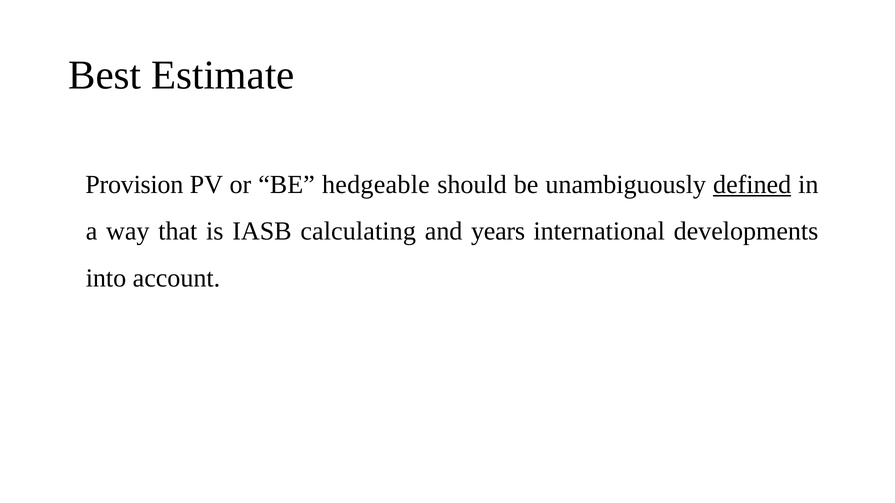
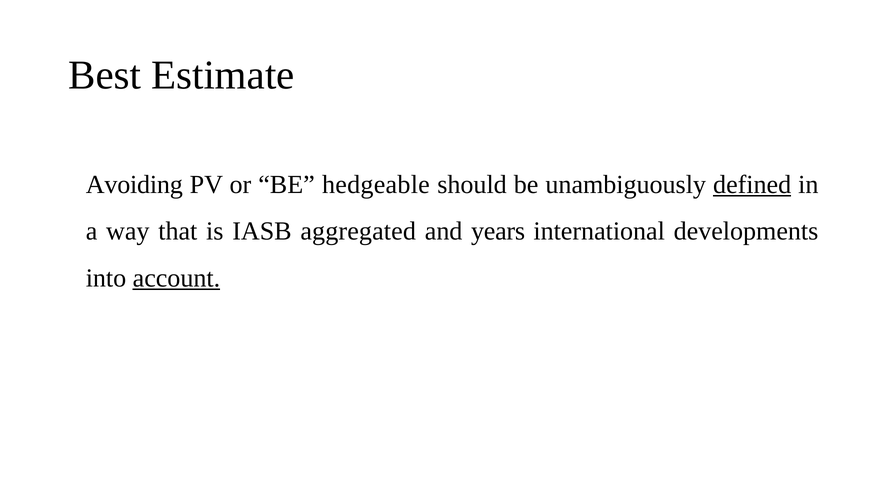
Provision: Provision -> Avoiding
calculating: calculating -> aggregated
account underline: none -> present
